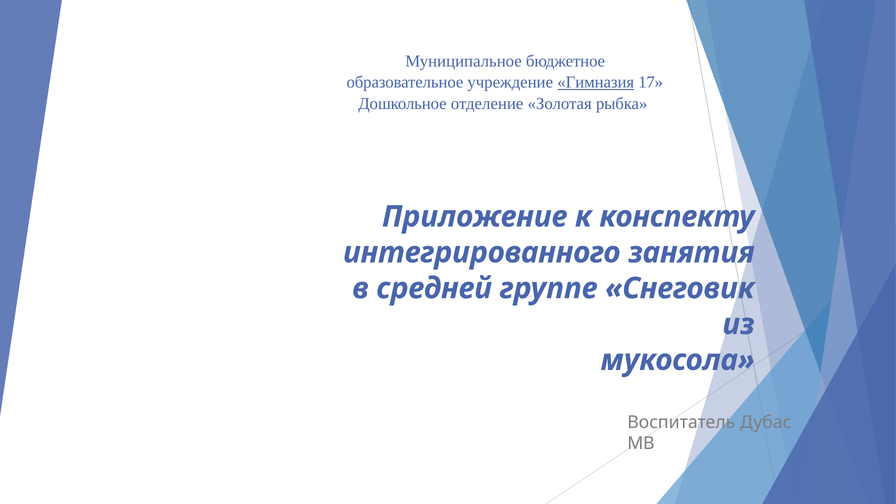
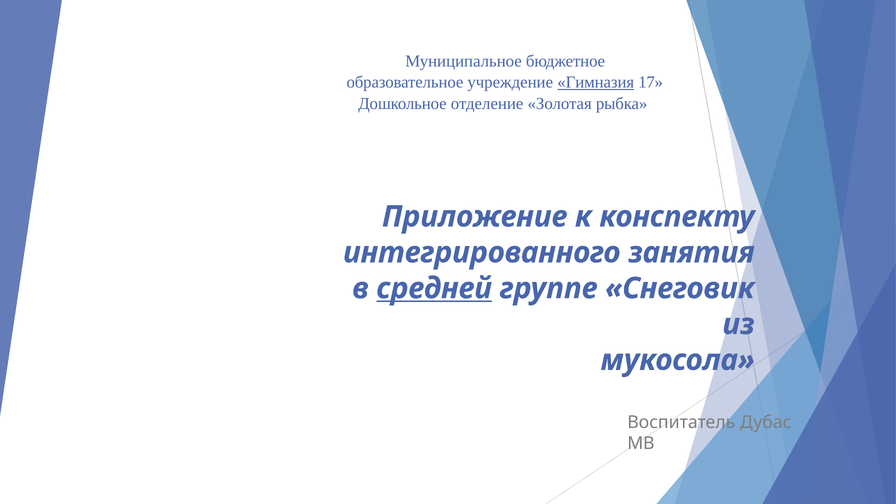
средней underline: none -> present
